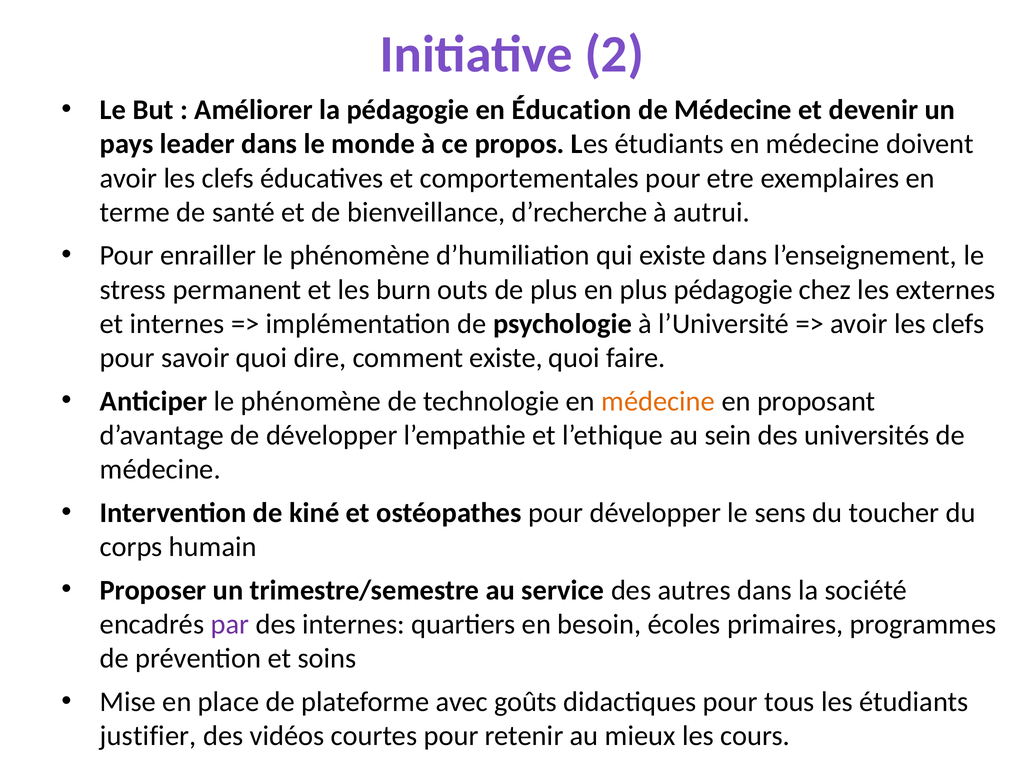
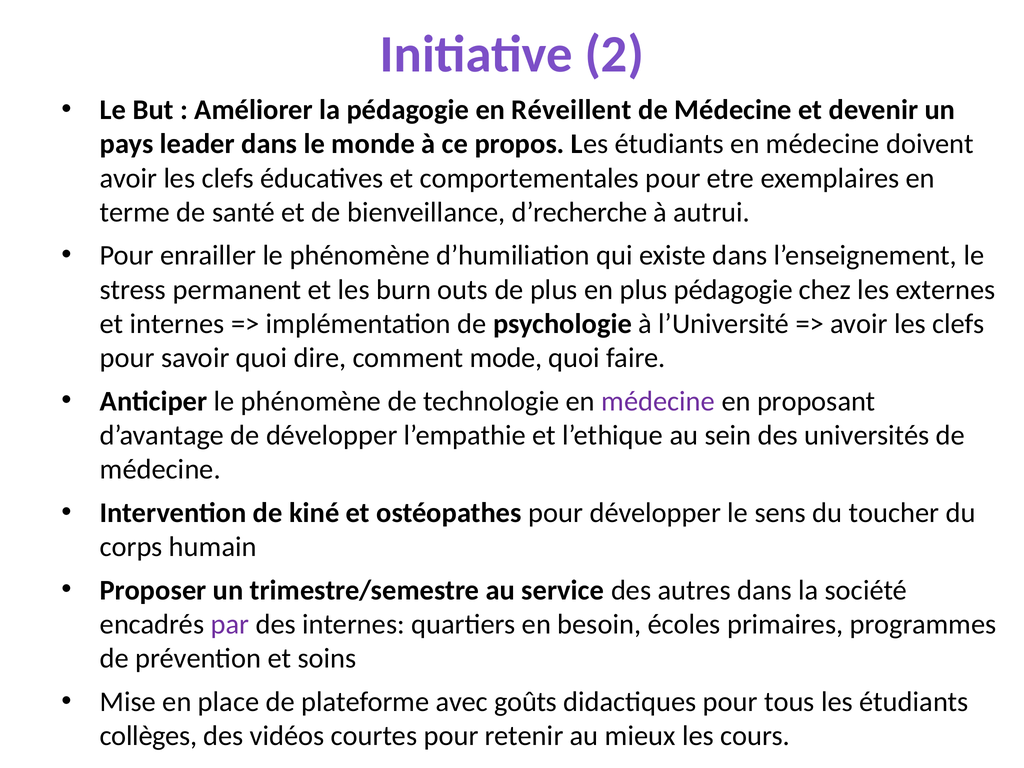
Éducation: Éducation -> Réveillent
comment existe: existe -> mode
médecine at (658, 401) colour: orange -> purple
justifier: justifier -> collèges
